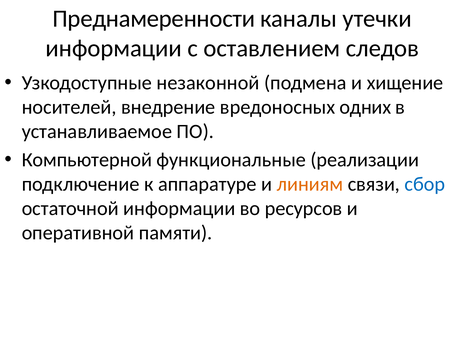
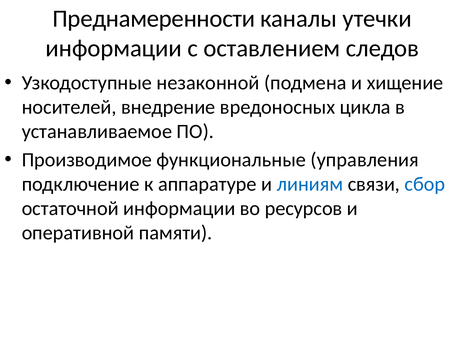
одних: одних -> цикла
Компьютерной: Компьютерной -> Производимое
реализации: реализации -> управления
линиям colour: orange -> blue
